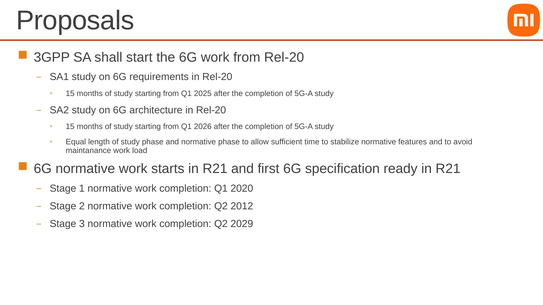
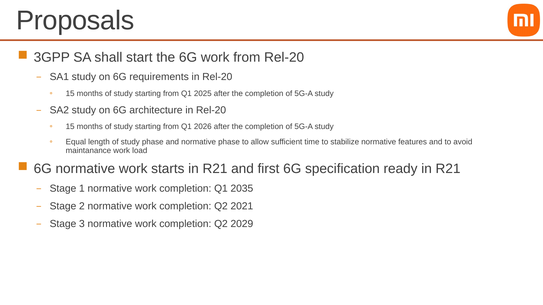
2020: 2020 -> 2035
2012: 2012 -> 2021
